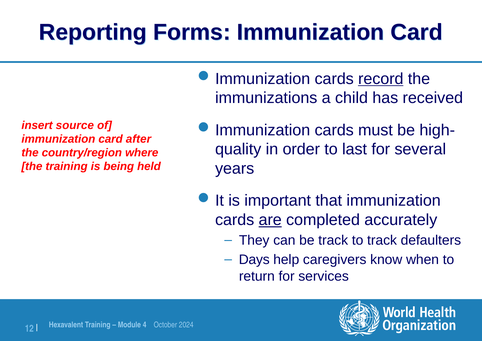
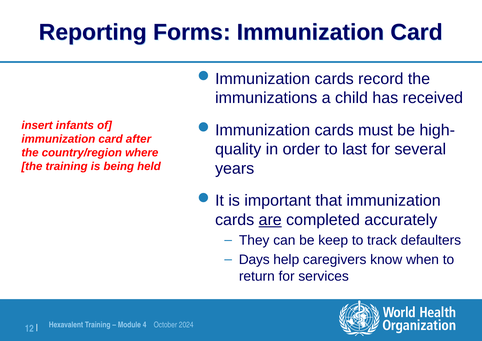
record underline: present -> none
source: source -> infants
be track: track -> keep
